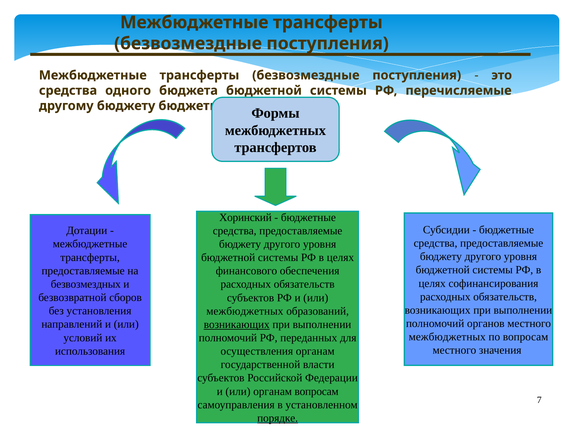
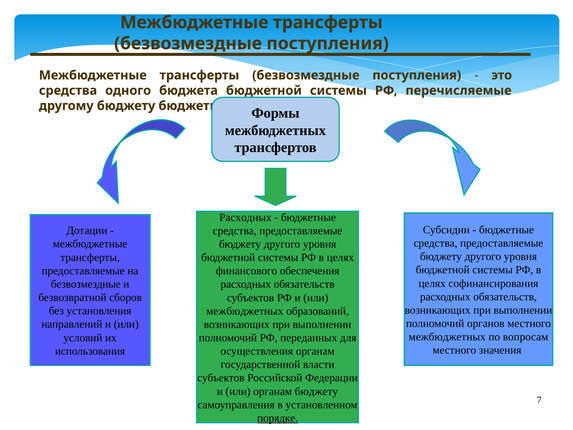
Хоринский at (245, 217): Хоринский -> Расходных
безвозмездных at (86, 284): безвозмездных -> безвозмездные
возникающих at (237, 324) underline: present -> none
органам вопросам: вопросам -> бюджету
